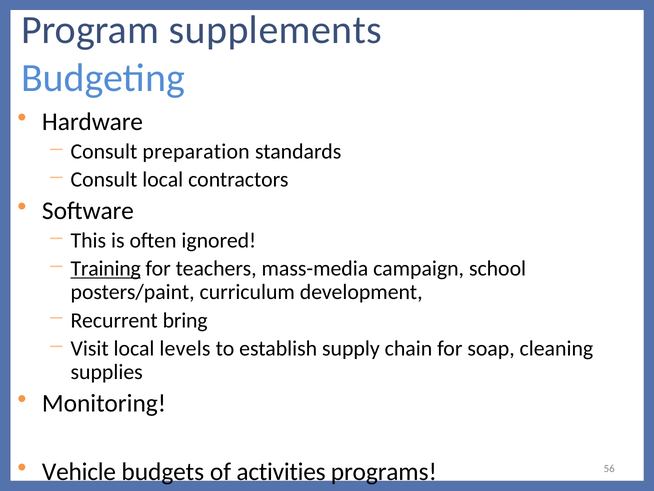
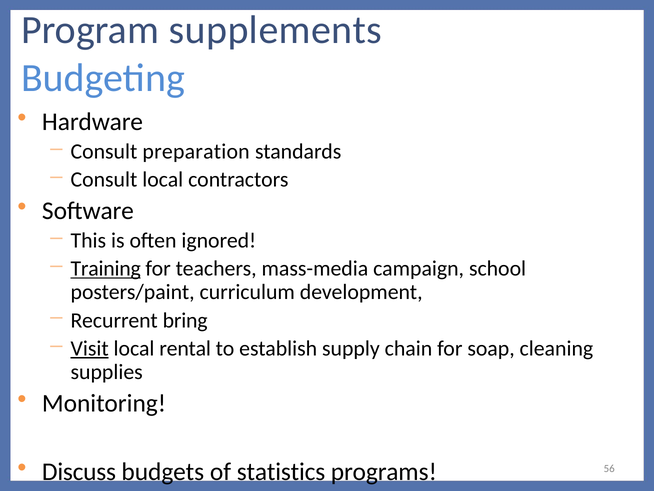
Visit underline: none -> present
levels: levels -> rental
Vehicle: Vehicle -> Discuss
activities: activities -> statistics
